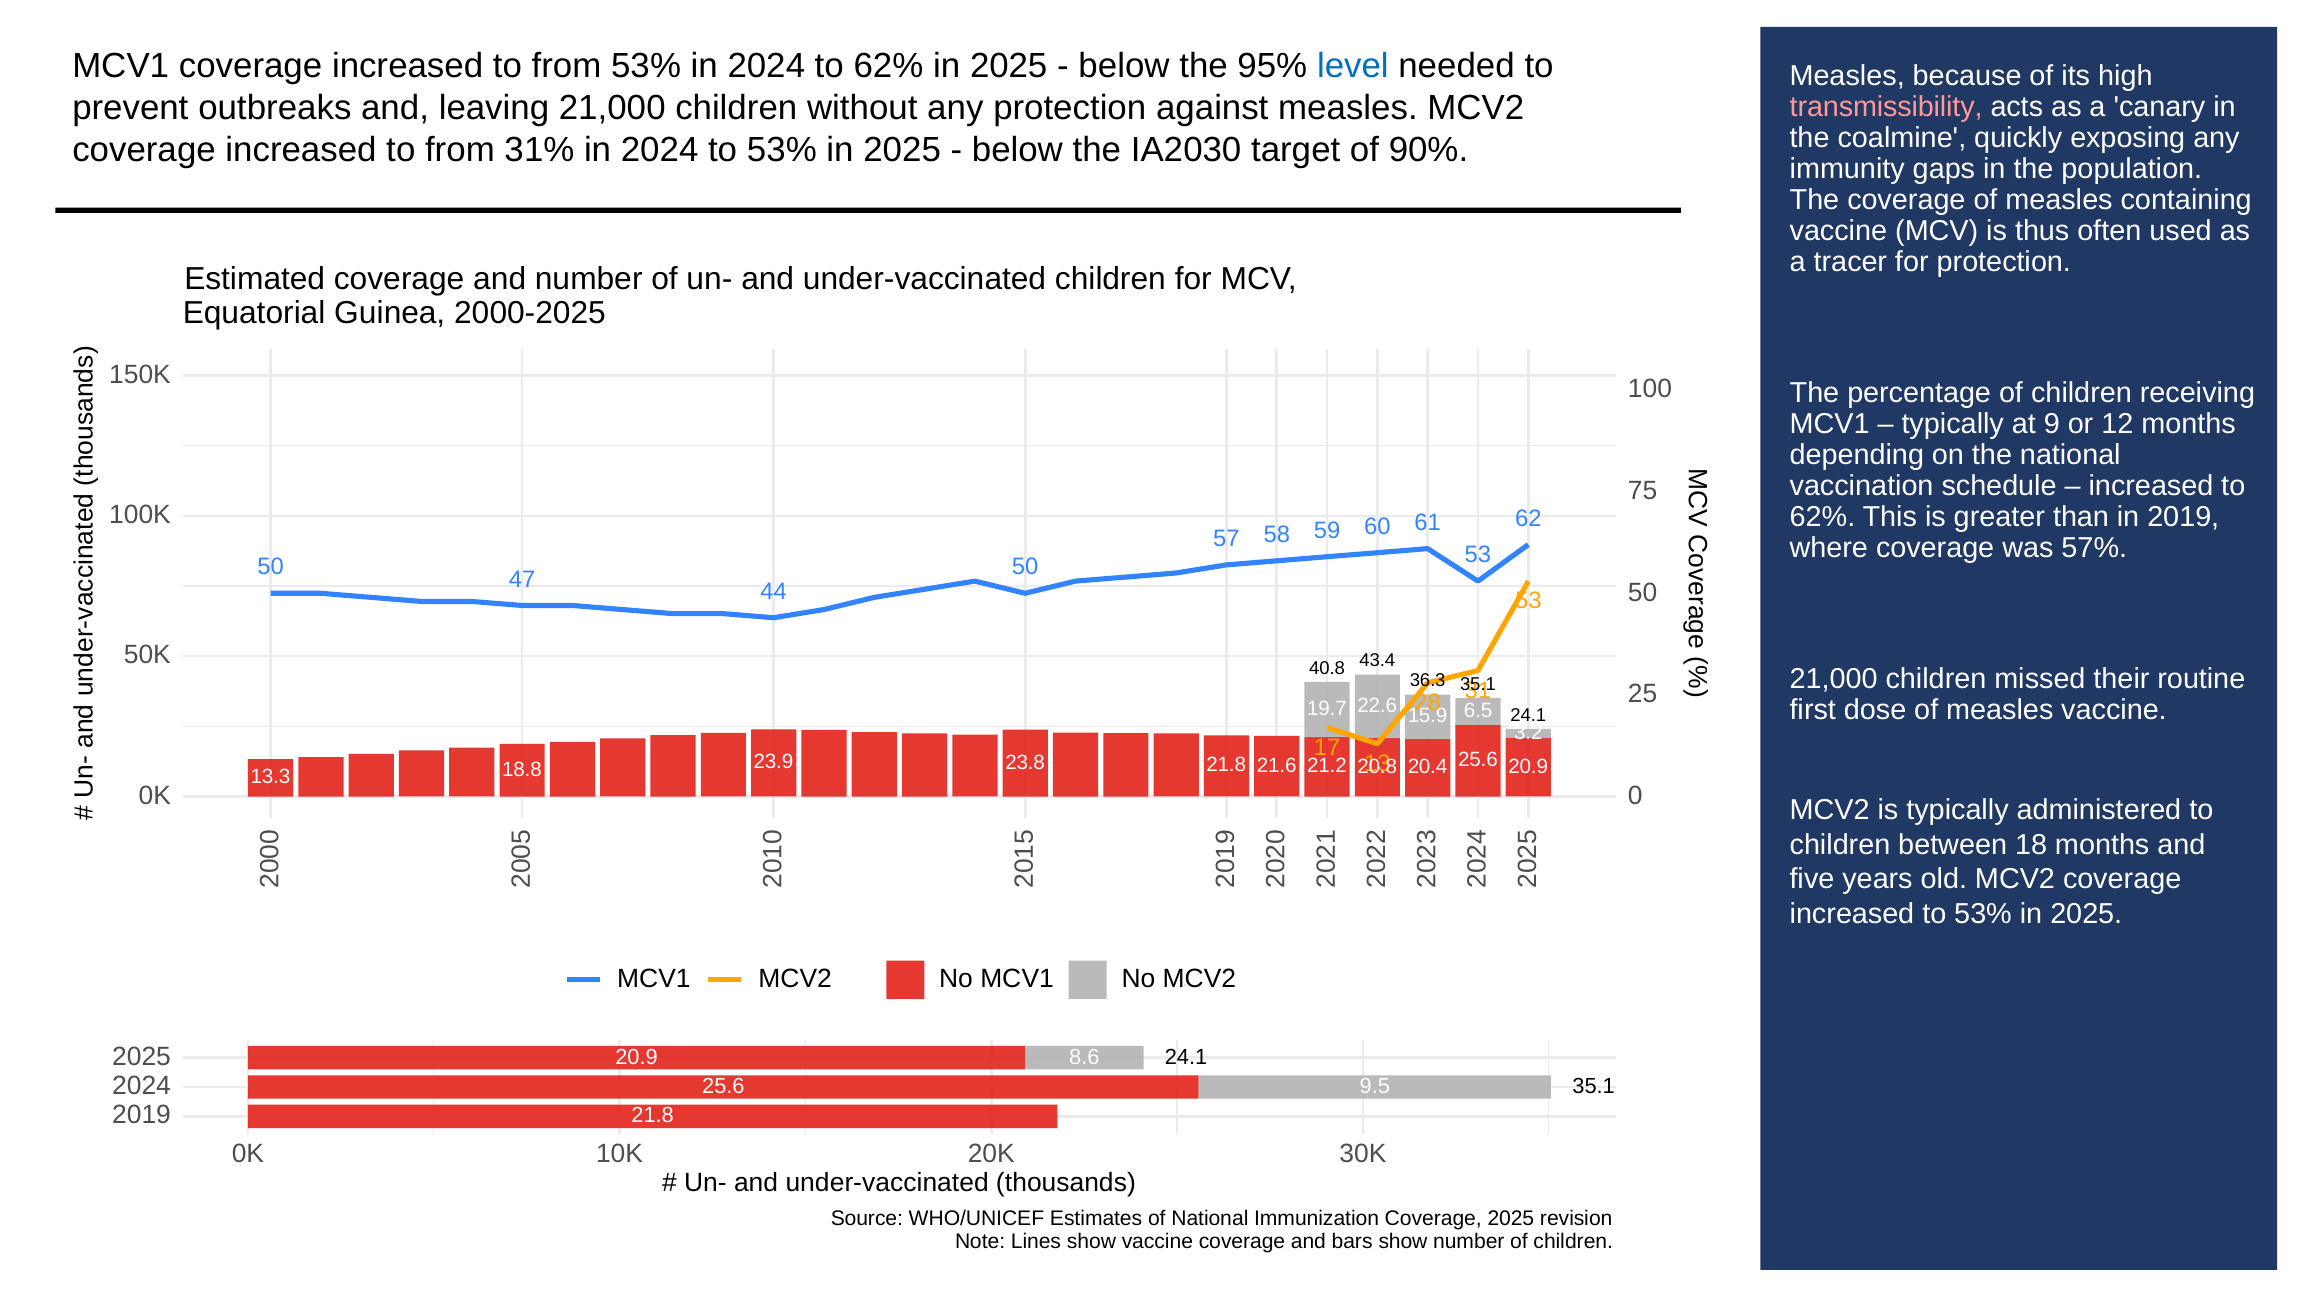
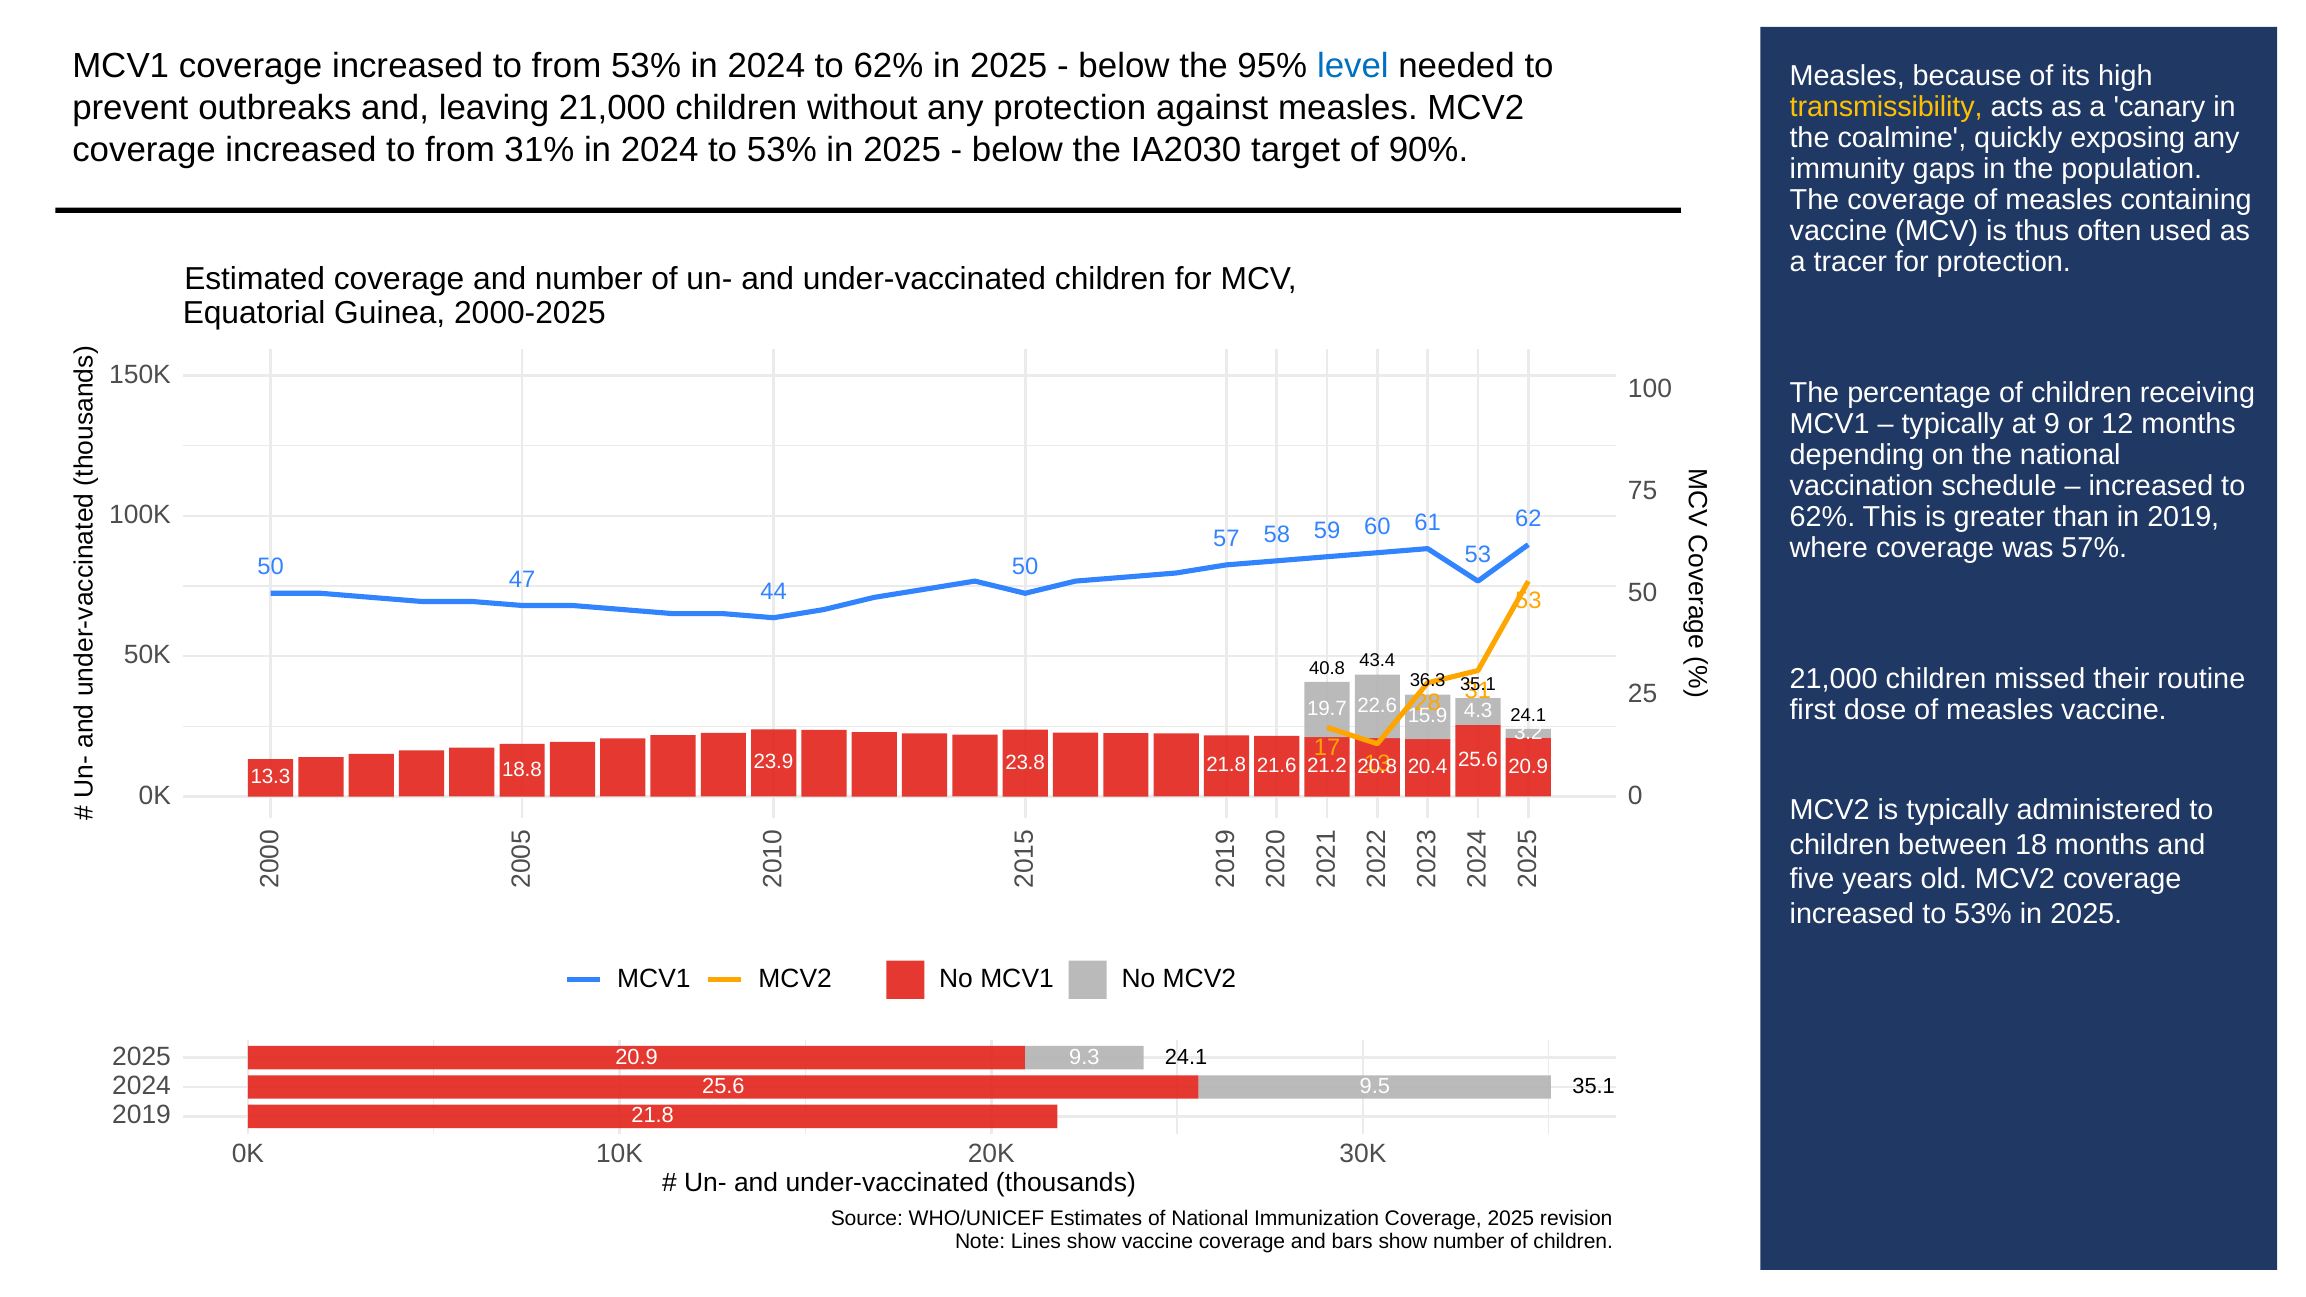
transmissibility colour: pink -> yellow
6.5: 6.5 -> 4.3
8.6: 8.6 -> 9.3
